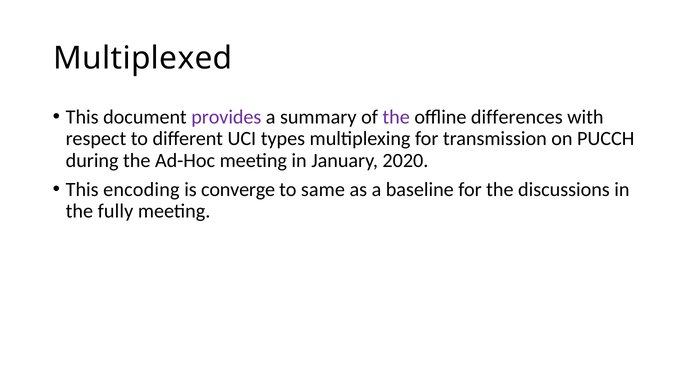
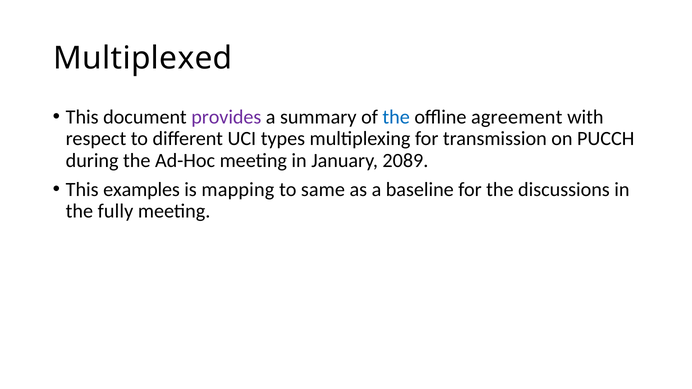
the at (396, 117) colour: purple -> blue
differences: differences -> agreement
2020: 2020 -> 2089
encoding: encoding -> examples
converge: converge -> mapping
